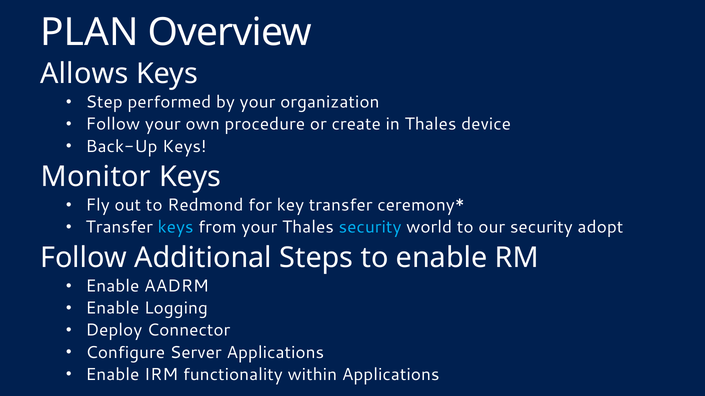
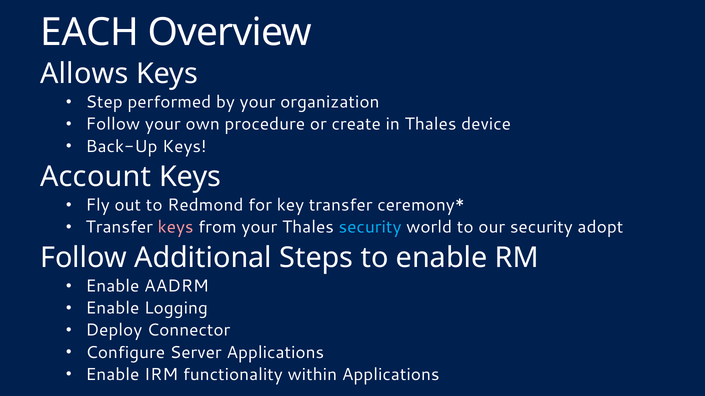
PLAN: PLAN -> EACH
Monitor: Monitor -> Account
keys at (176, 228) colour: light blue -> pink
